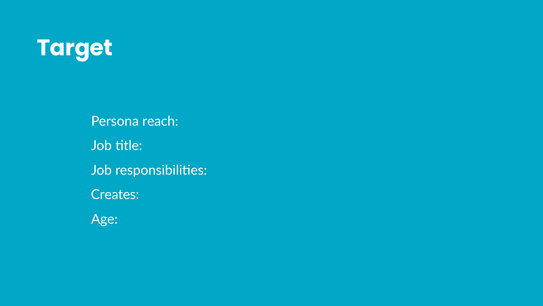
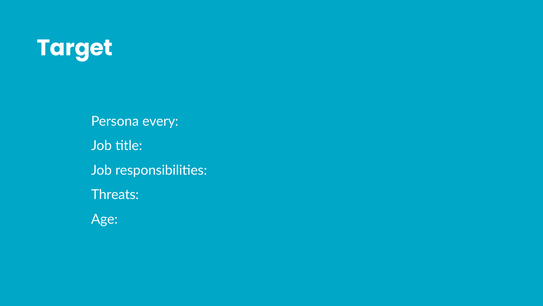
reach: reach -> every
Creates: Creates -> Threats
